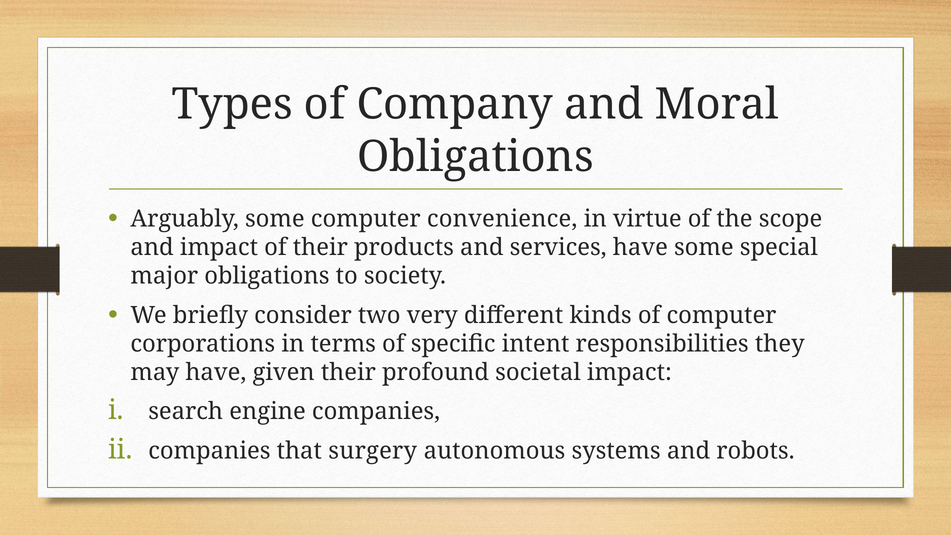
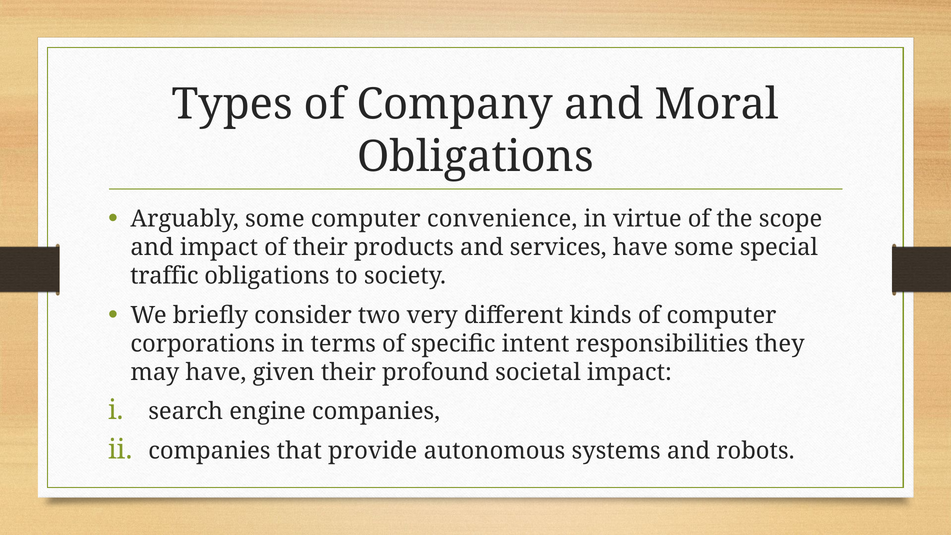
major: major -> traffic
surgery: surgery -> provide
